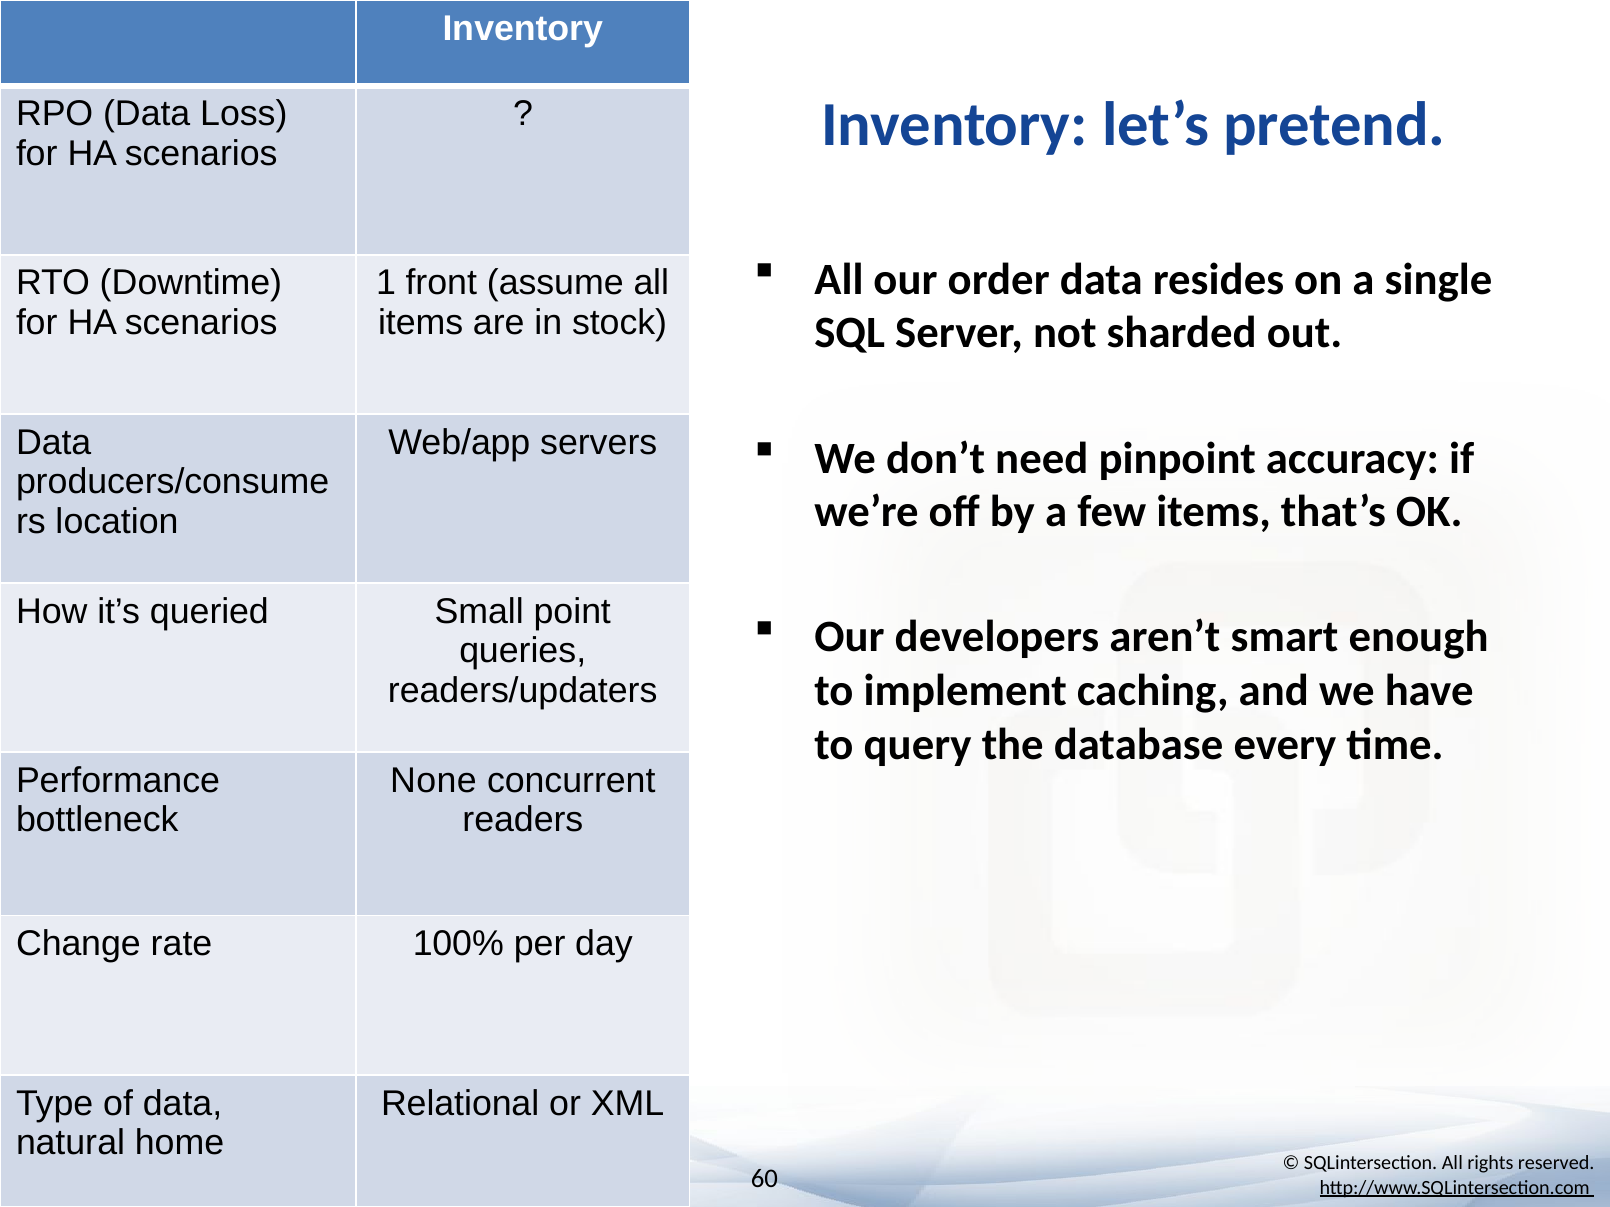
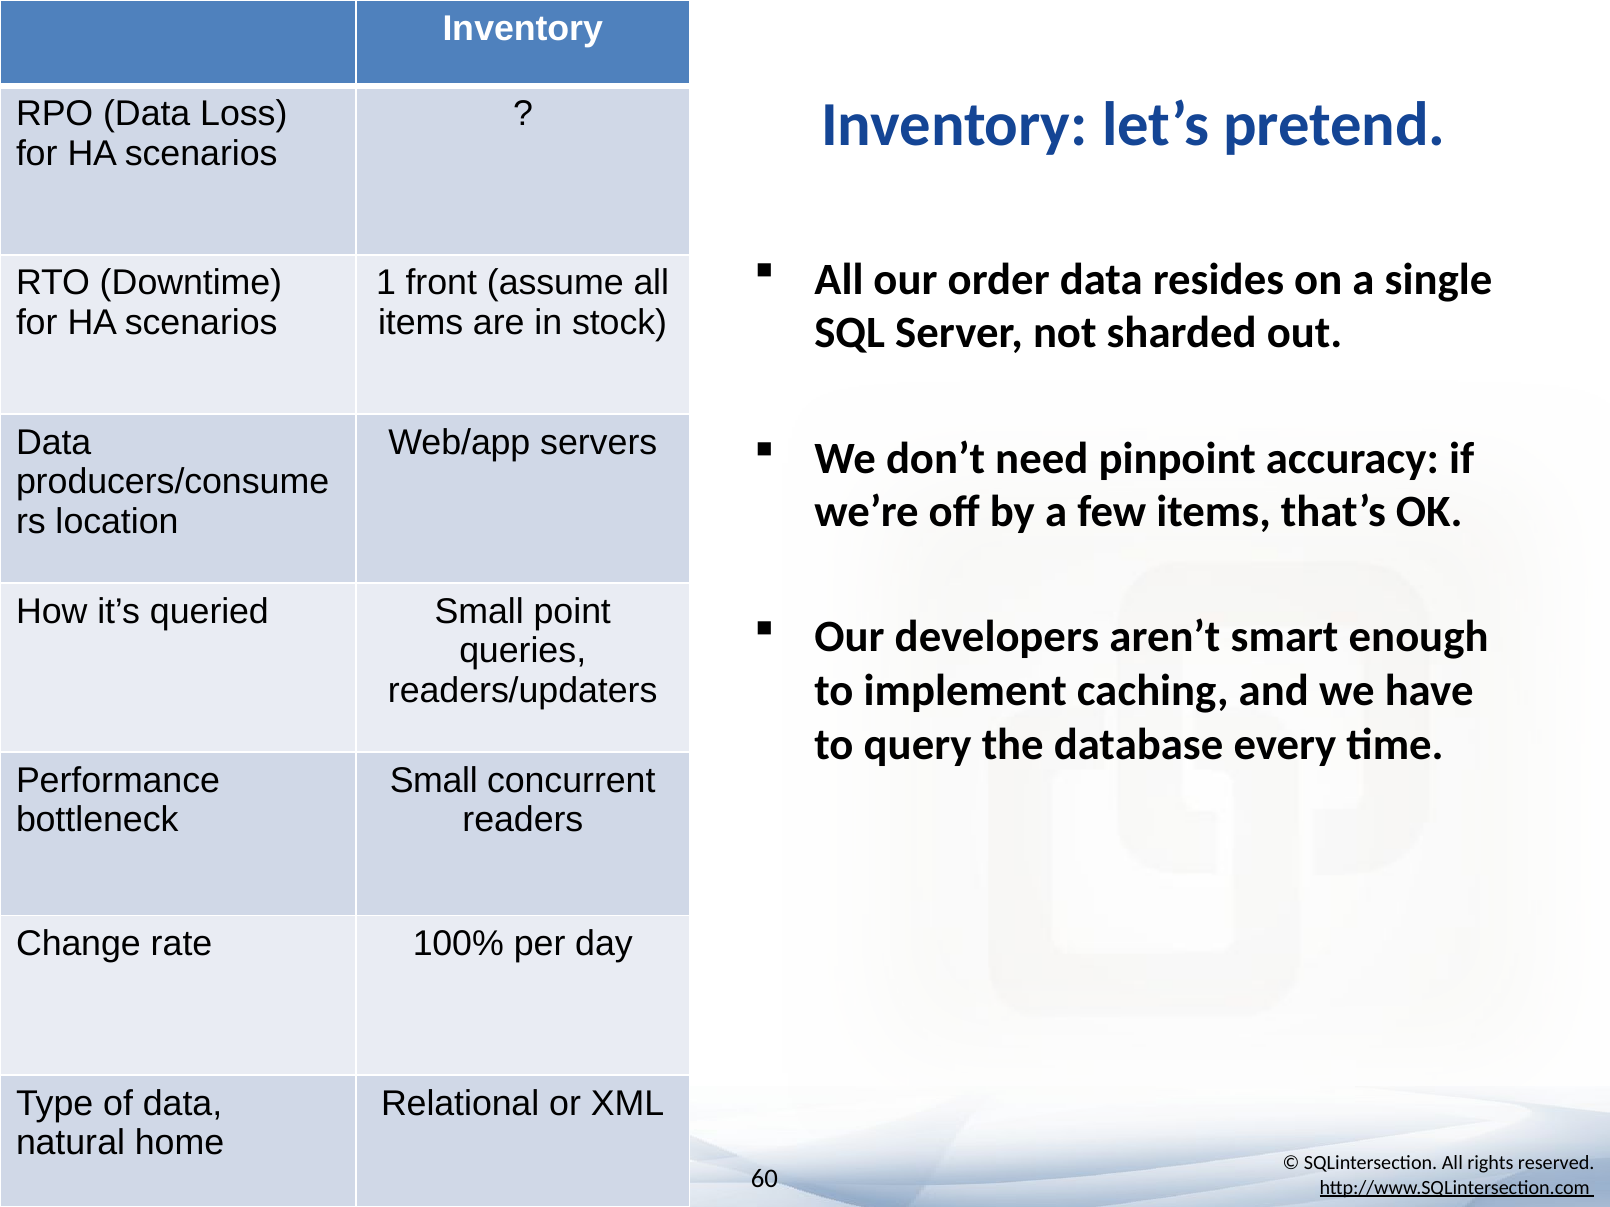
None at (433, 781): None -> Small
